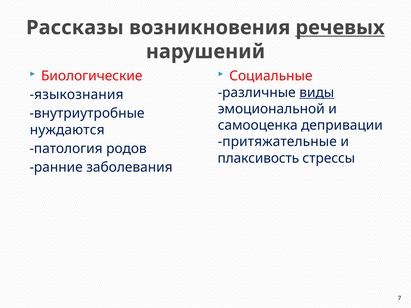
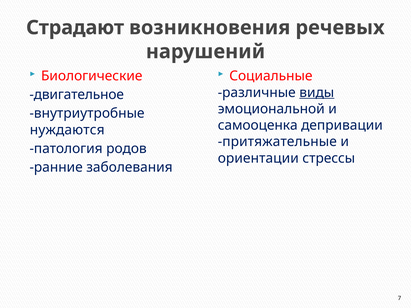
Рассказы: Рассказы -> Страдают
речевых underline: present -> none
языкознания: языкознания -> двигательное
плаксивость: плаксивость -> ориентации
